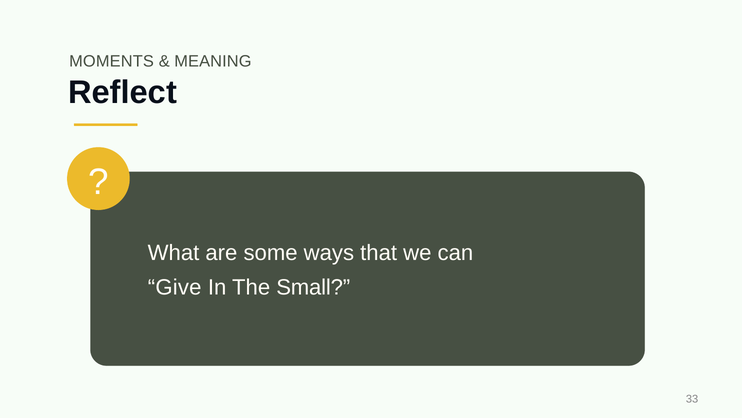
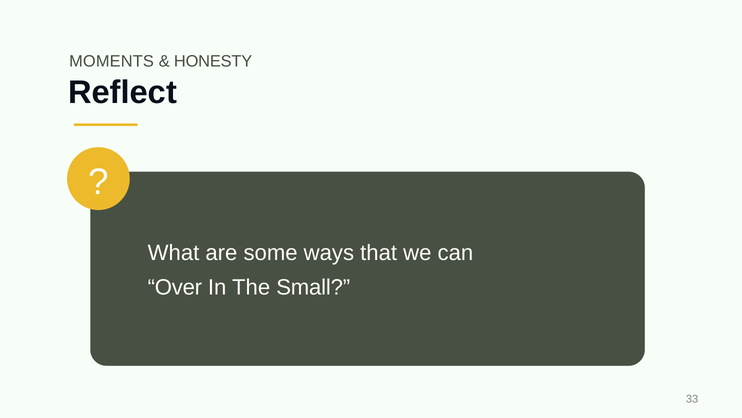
MEANING: MEANING -> HONESTY
Give: Give -> Over
